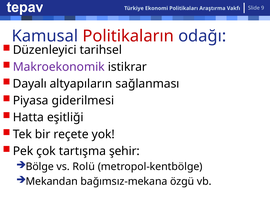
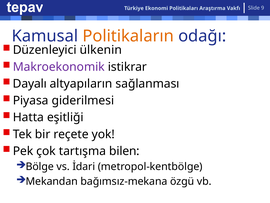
Politikaların colour: red -> orange
tarihsel: tarihsel -> ülkenin
şehir: şehir -> bilen
Rolü: Rolü -> İdari
